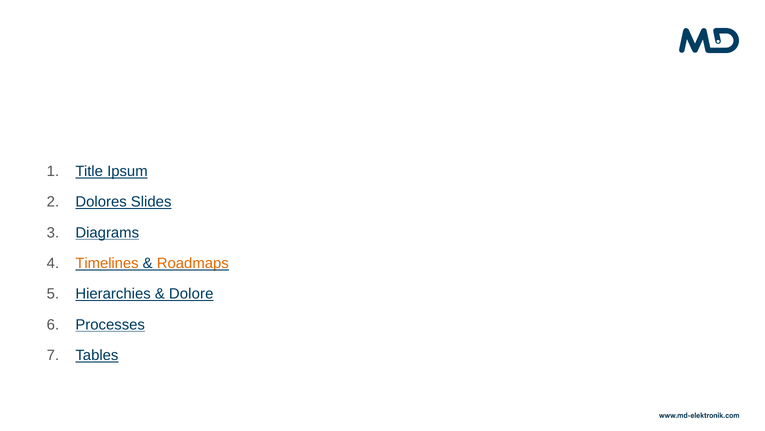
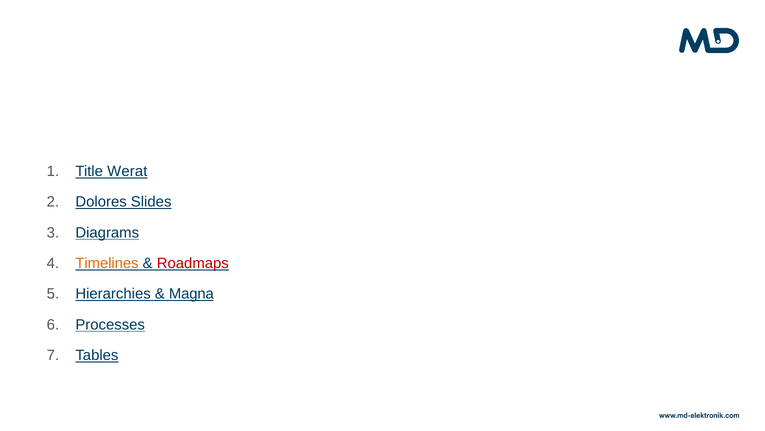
Ipsum: Ipsum -> Werat
Roadmaps colour: orange -> red
Dolore: Dolore -> Magna
